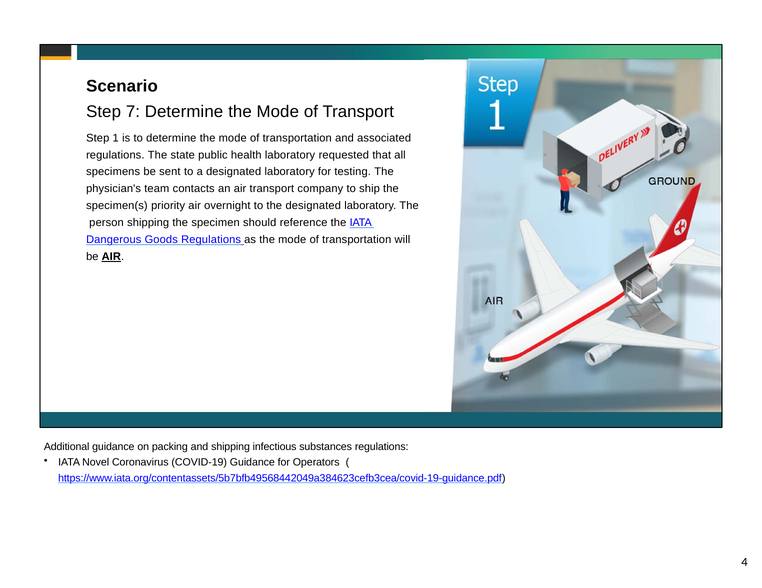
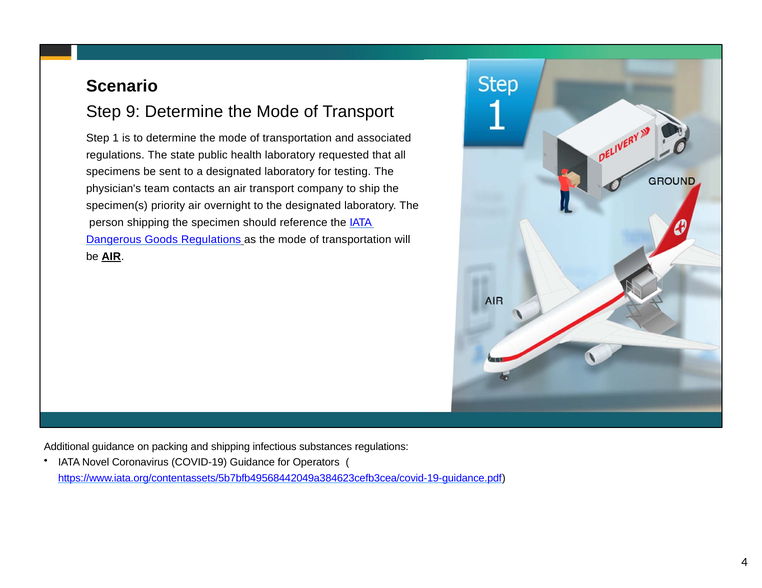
7: 7 -> 9
